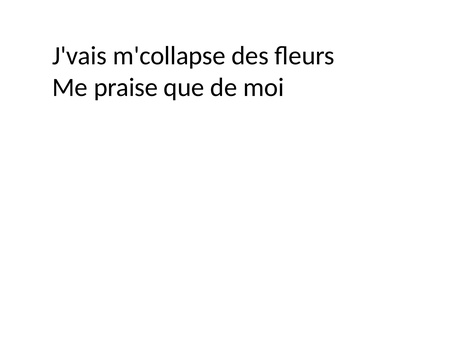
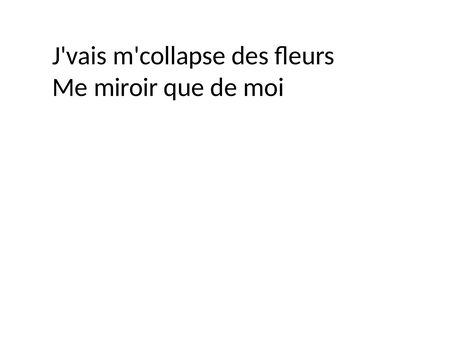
praise: praise -> miroir
